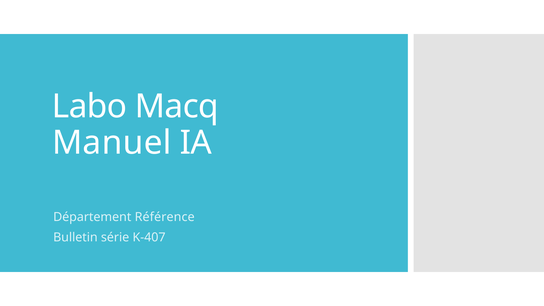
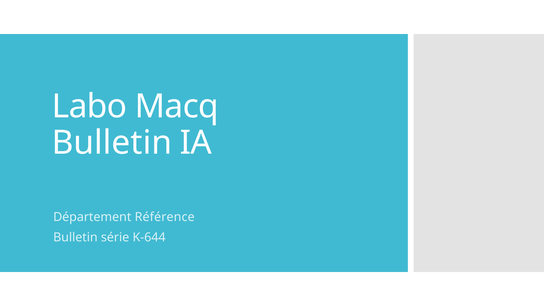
Manuel at (112, 143): Manuel -> Bulletin
K-407: K-407 -> K-644
